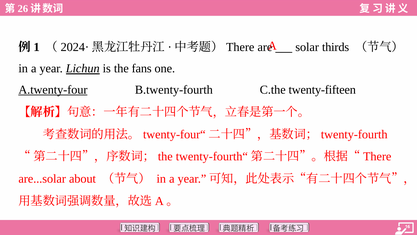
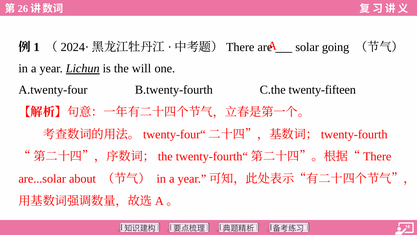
thirds: thirds -> going
fans: fans -> will
A.twenty-four underline: present -> none
